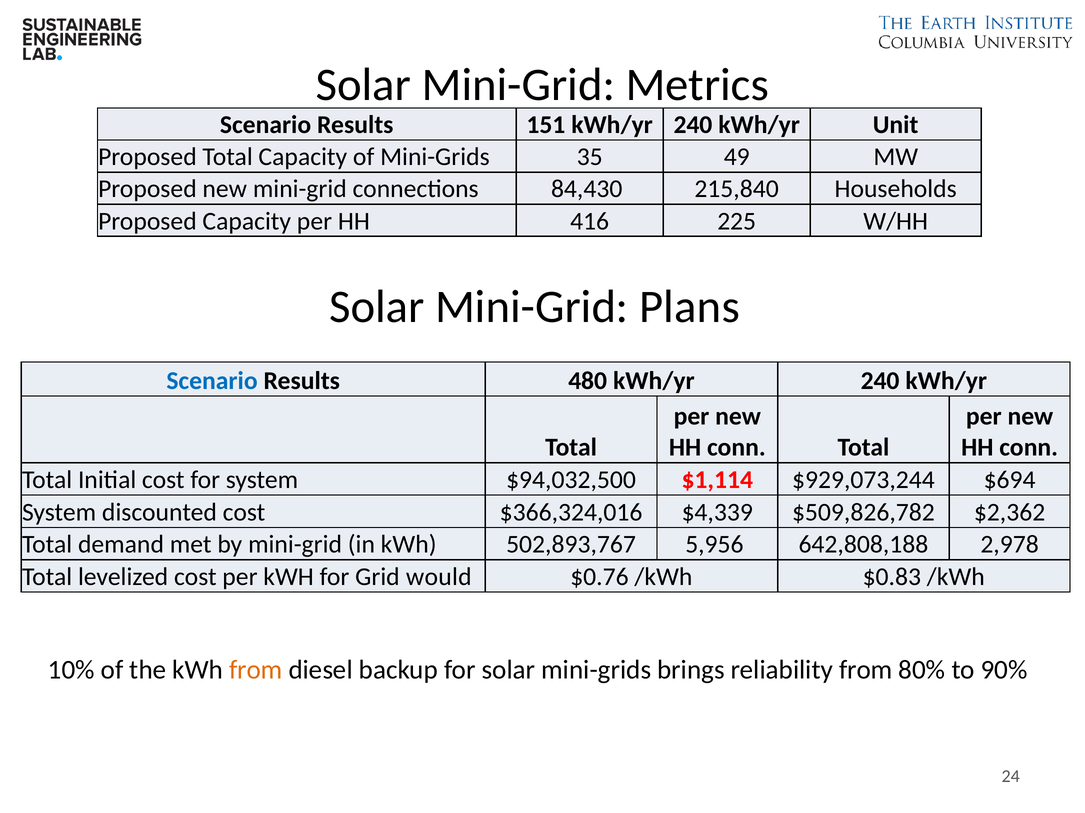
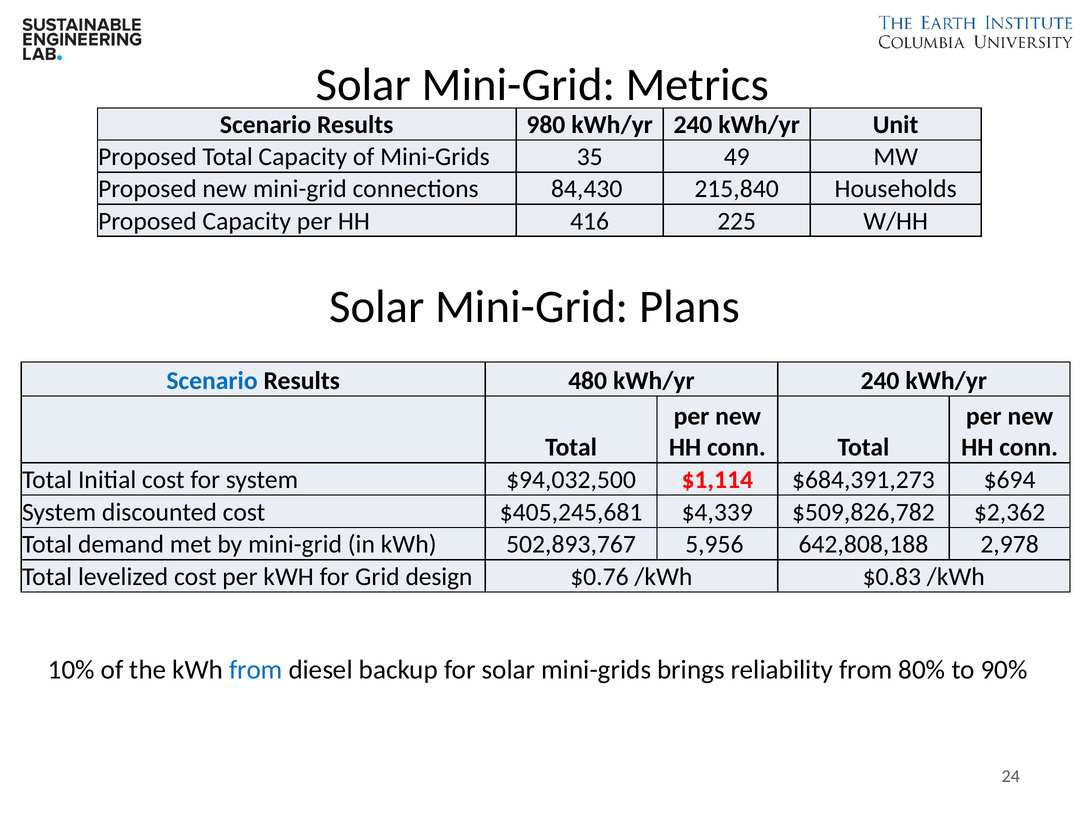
151: 151 -> 980
$929,073,244: $929,073,244 -> $684,391,273
$366,324,016: $366,324,016 -> $405,245,681
would: would -> design
from at (256, 670) colour: orange -> blue
